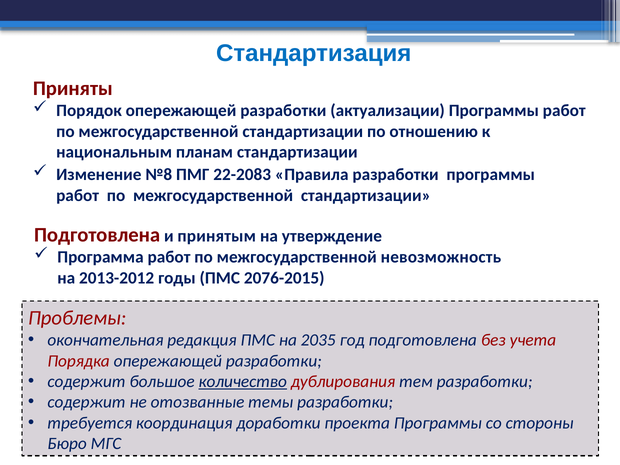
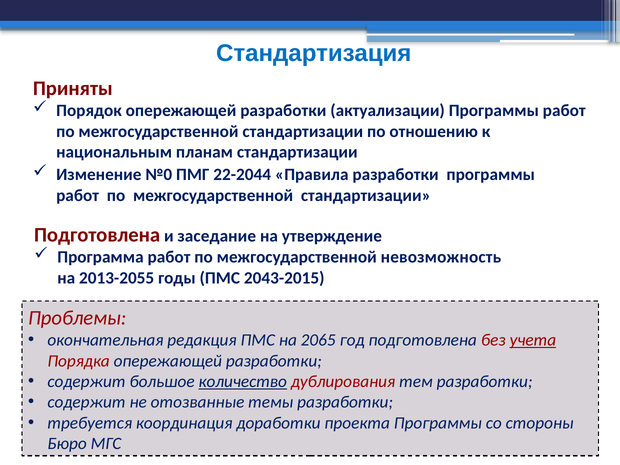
№8: №8 -> №0
22-2083: 22-2083 -> 22-2044
принятым: принятым -> заседание
2013-2012: 2013-2012 -> 2013-2055
2076-2015: 2076-2015 -> 2043-2015
2035: 2035 -> 2065
учета underline: none -> present
